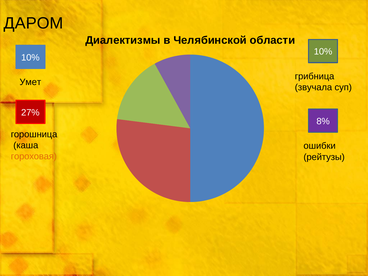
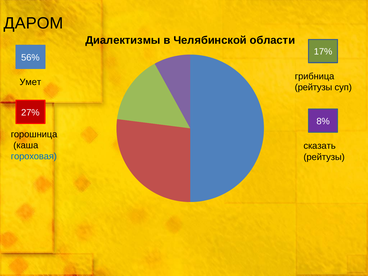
10% at (323, 52): 10% -> 17%
10% at (30, 57): 10% -> 56%
звучала at (313, 87): звучала -> рейтузы
ошибки: ошибки -> сказать
гороховая colour: orange -> blue
